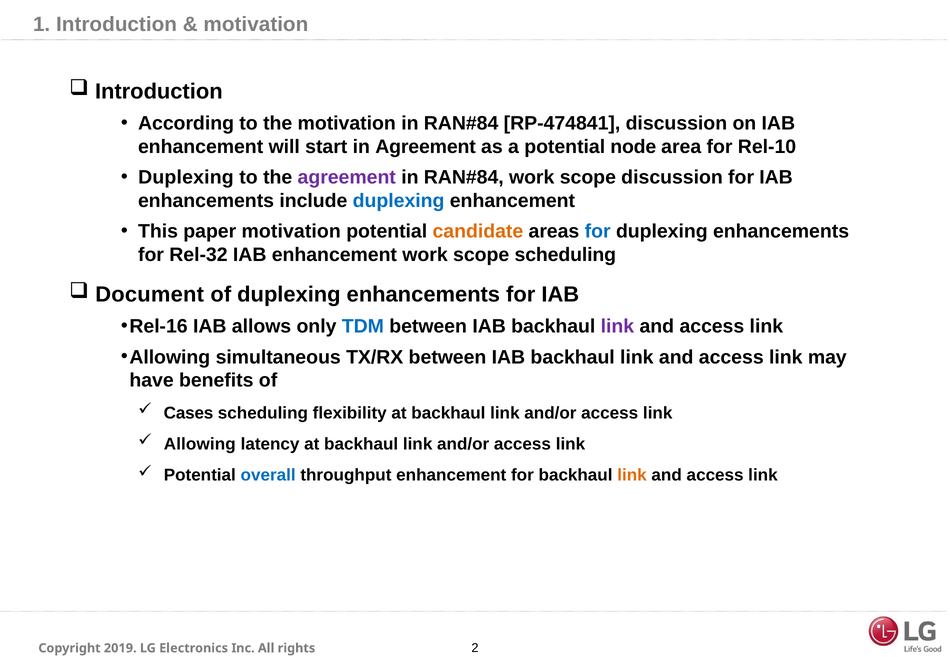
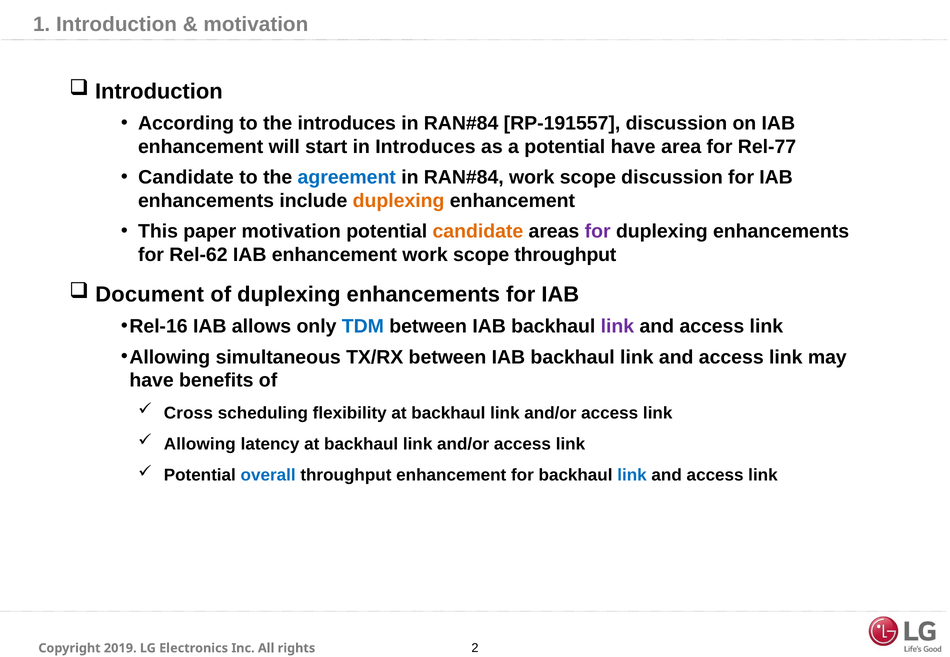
the motivation: motivation -> introduces
RP-474841: RP-474841 -> RP-191557
in Agreement: Agreement -> Introduces
potential node: node -> have
Rel-10: Rel-10 -> Rel-77
Duplexing at (186, 178): Duplexing -> Candidate
agreement at (347, 178) colour: purple -> blue
duplexing at (399, 201) colour: blue -> orange
for at (598, 232) colour: blue -> purple
Rel-32: Rel-32 -> Rel-62
scope scheduling: scheduling -> throughput
Cases: Cases -> Cross
link at (632, 476) colour: orange -> blue
